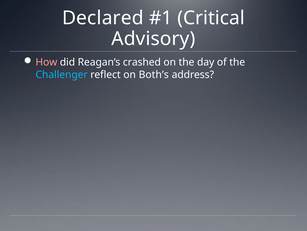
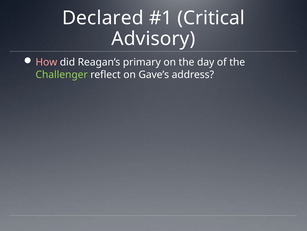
crashed: crashed -> primary
Challenger colour: light blue -> light green
Both’s: Both’s -> Gave’s
